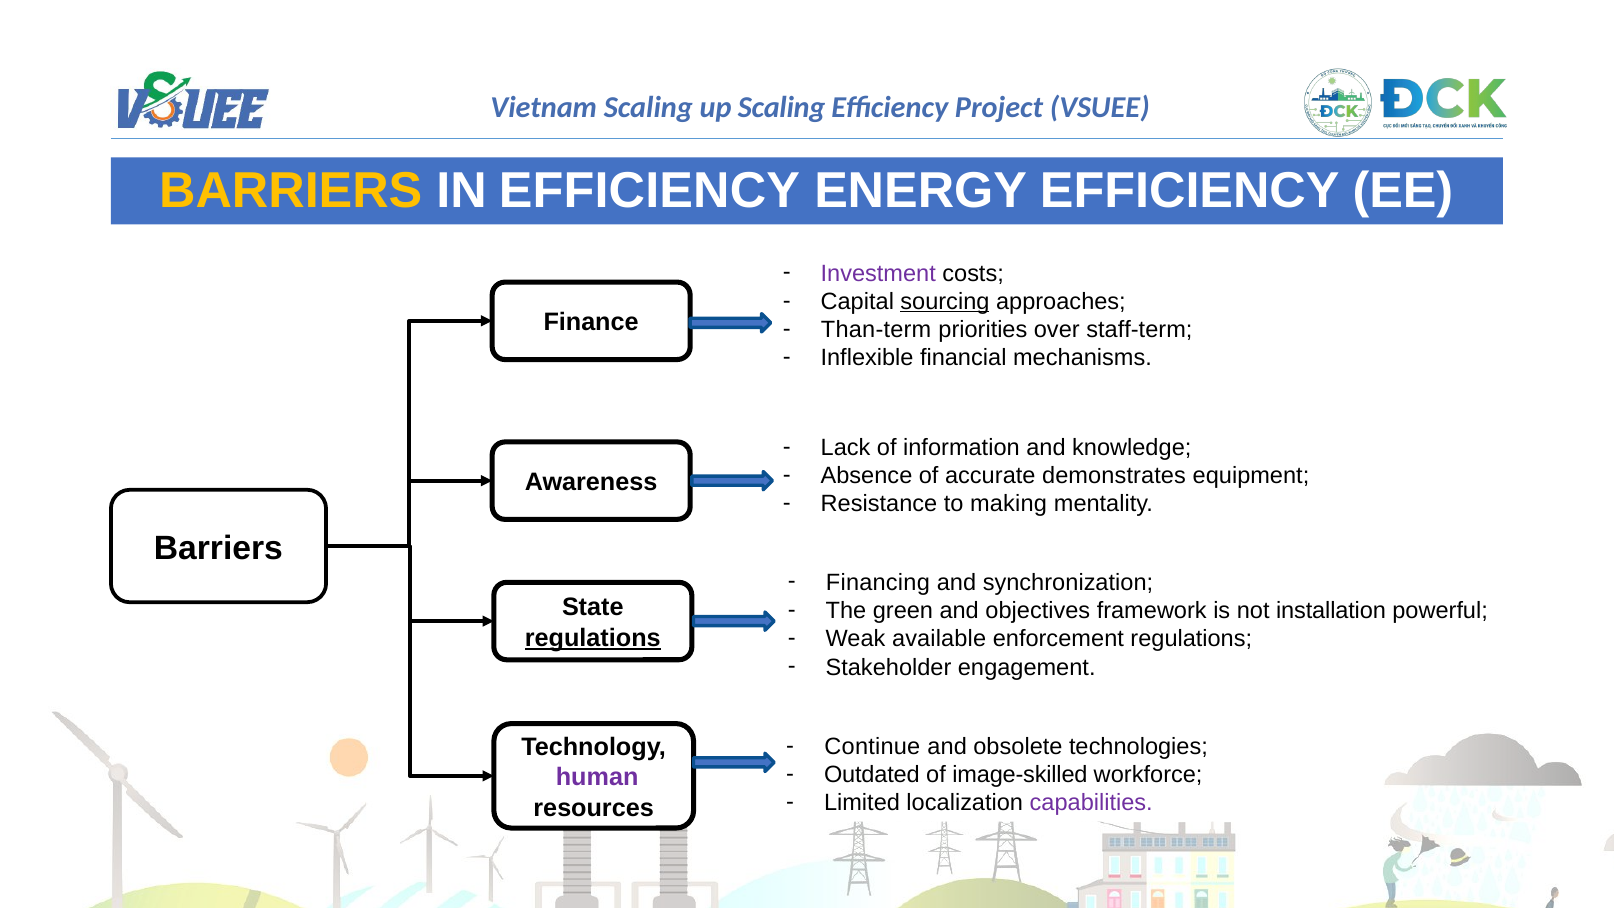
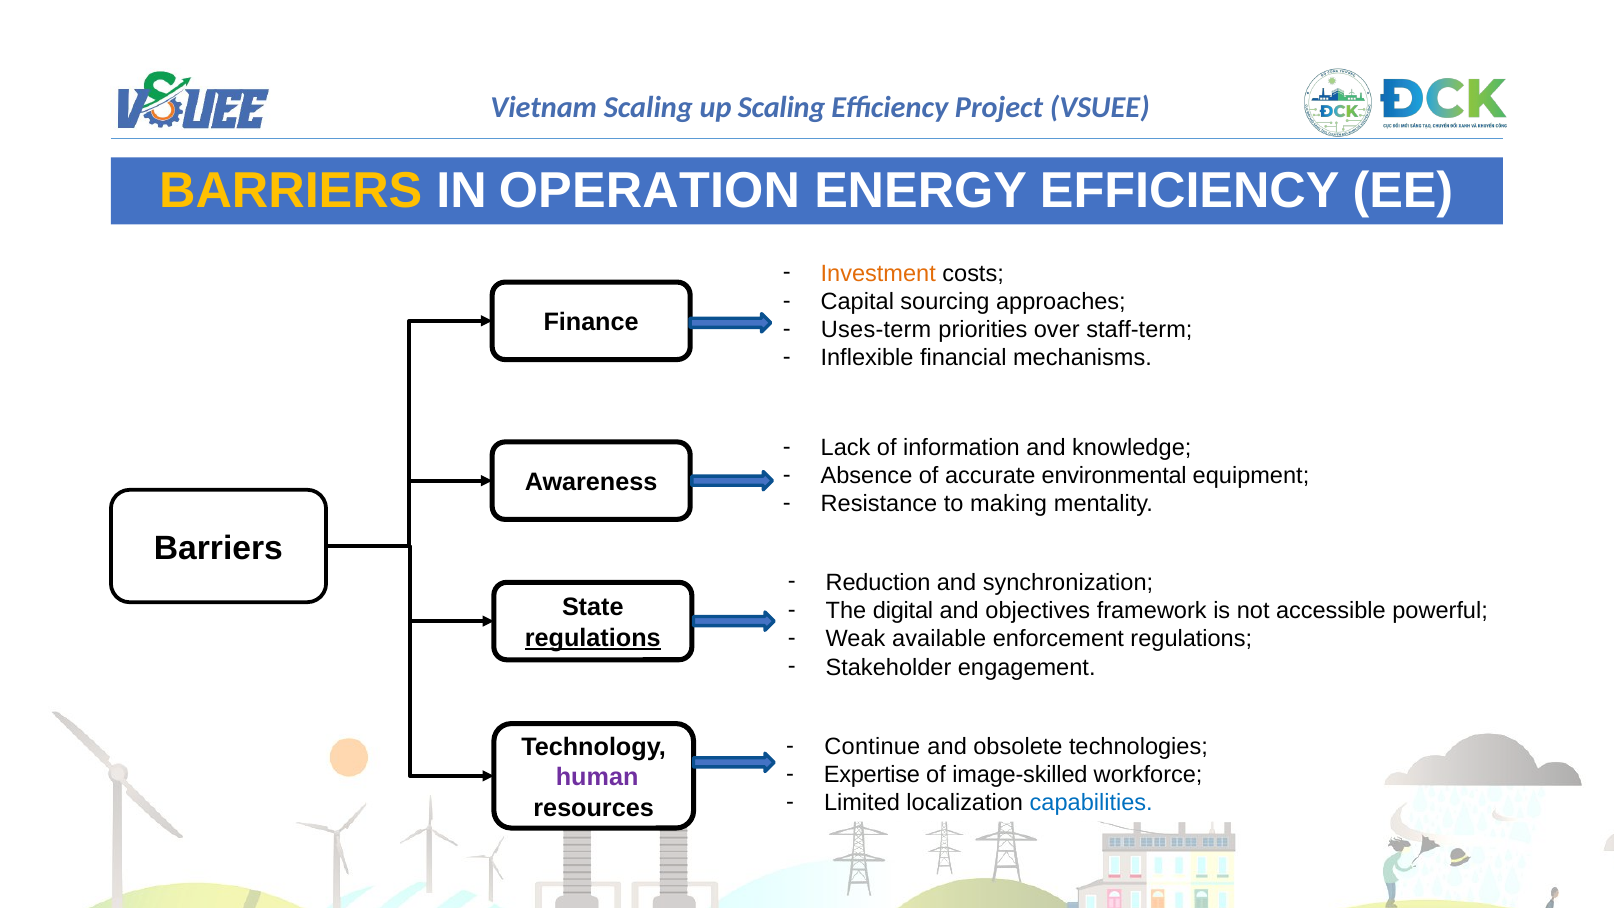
IN EFFICIENCY: EFFICIENCY -> OPERATION
Investment colour: purple -> orange
sourcing underline: present -> none
Than-term: Than-term -> Uses-term
demonstrates: demonstrates -> environmental
Financing: Financing -> Reduction
green: green -> digital
installation: installation -> accessible
Outdated: Outdated -> Expertise
capabilities colour: purple -> blue
